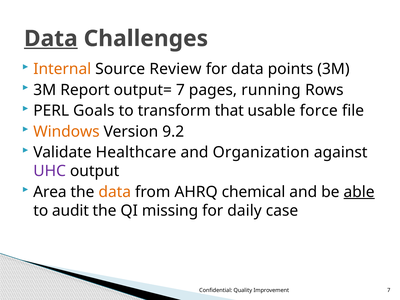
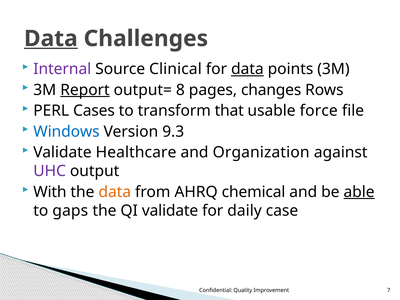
Internal colour: orange -> purple
Review: Review -> Clinical
data at (247, 69) underline: none -> present
Report underline: none -> present
output= 7: 7 -> 8
running: running -> changes
Goals: Goals -> Cases
Windows colour: orange -> blue
9.2: 9.2 -> 9.3
Area: Area -> With
audit: audit -> gaps
QI missing: missing -> validate
